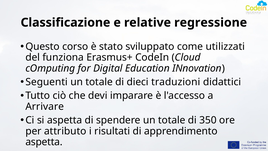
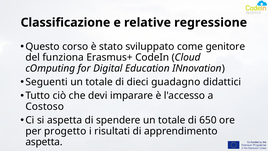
utilizzati: utilizzati -> genitore
traduzioni: traduzioni -> guadagno
Arrivare: Arrivare -> Costoso
350: 350 -> 650
attributo: attributo -> progetto
